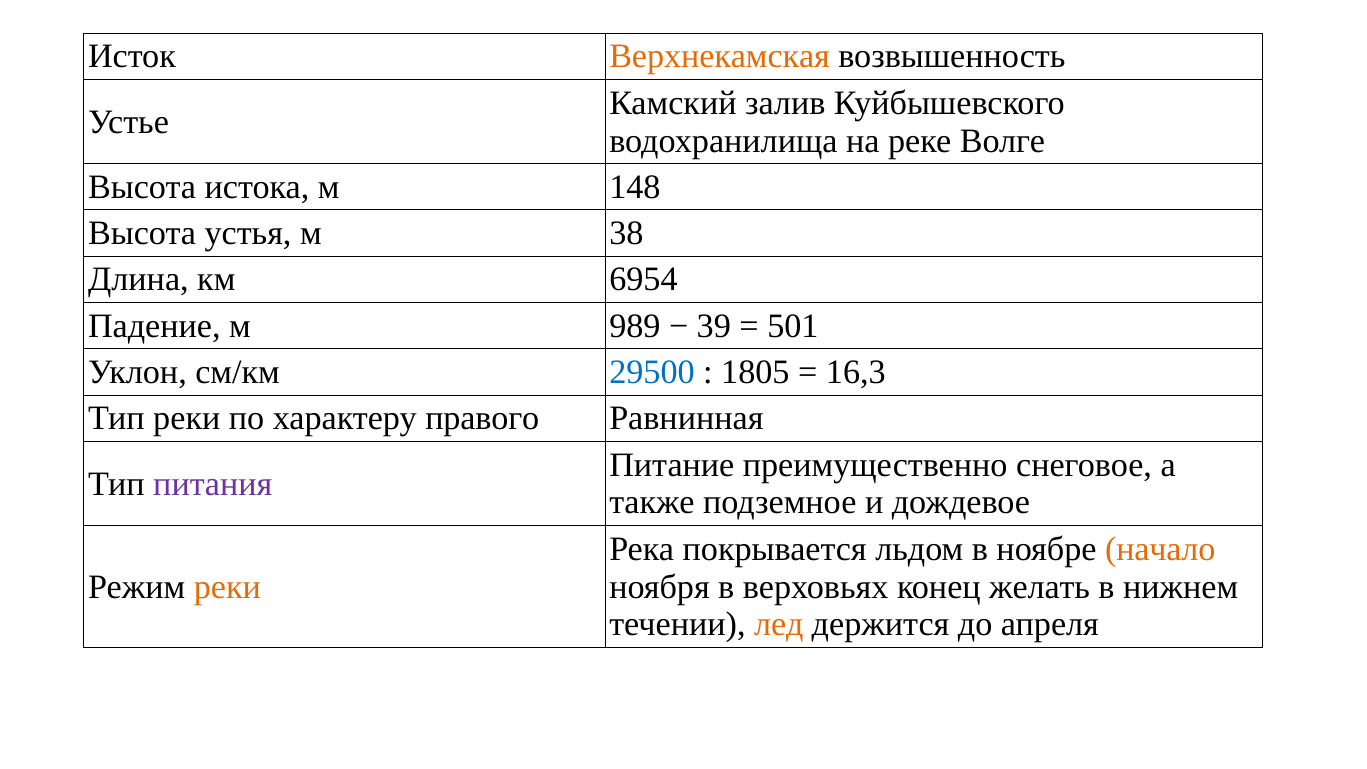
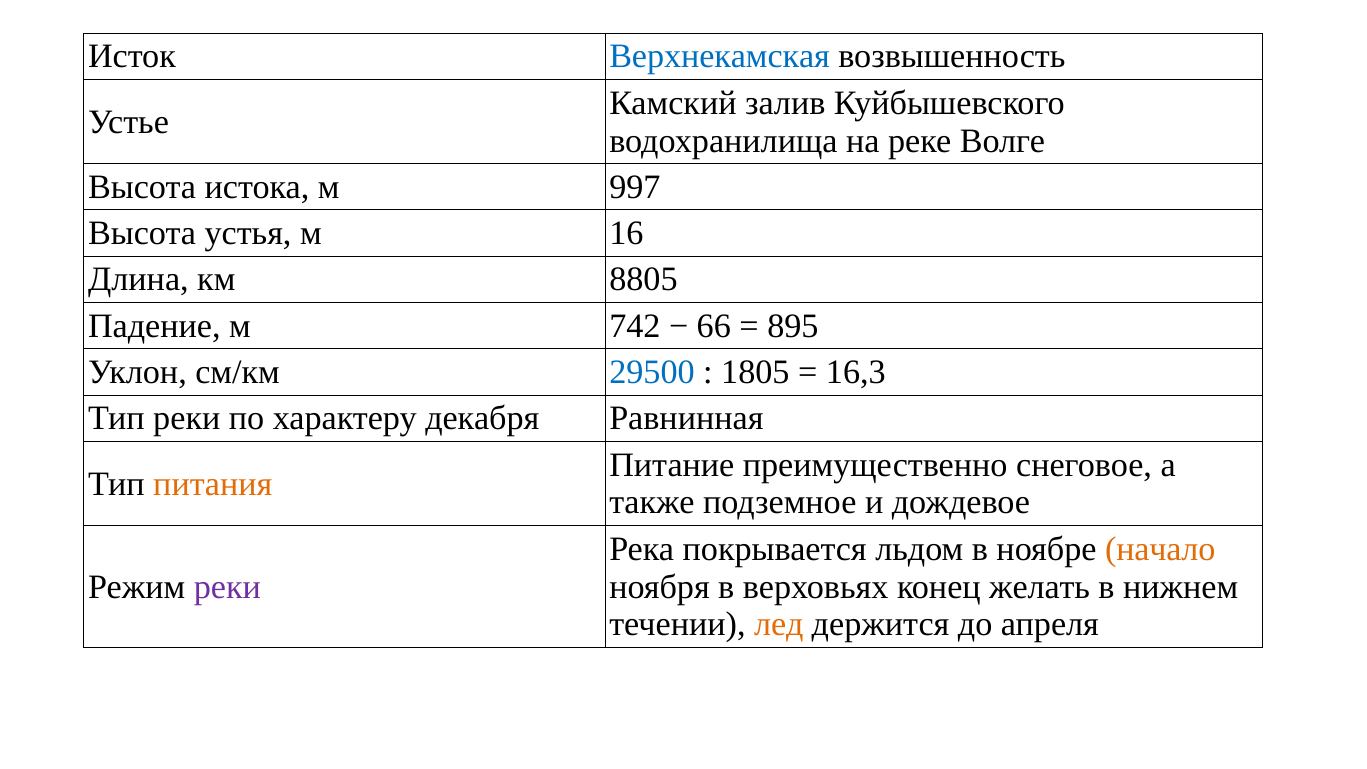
Верхнекамская colour: orange -> blue
148: 148 -> 997
38: 38 -> 16
6954: 6954 -> 8805
989: 989 -> 742
39: 39 -> 66
501: 501 -> 895
правого: правого -> декабря
питания colour: purple -> orange
реки at (227, 587) colour: orange -> purple
